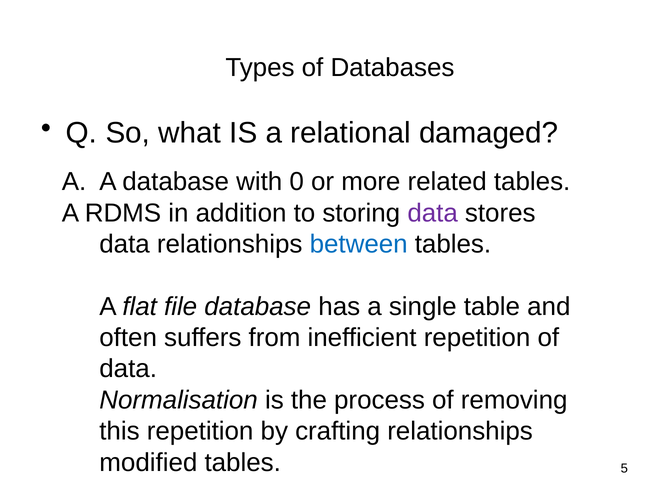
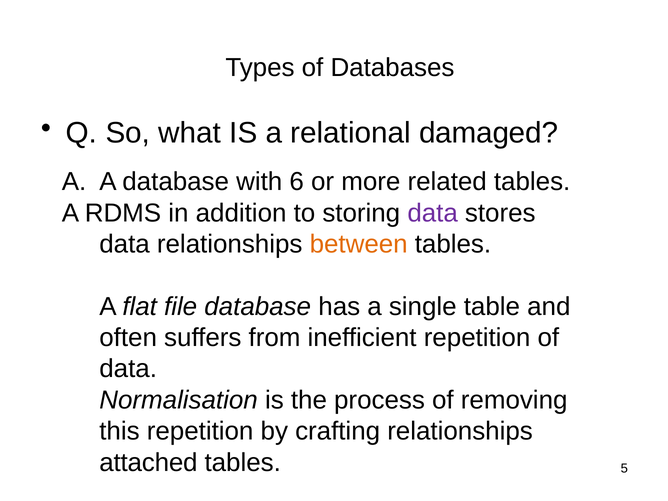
0: 0 -> 6
between colour: blue -> orange
modified: modified -> attached
